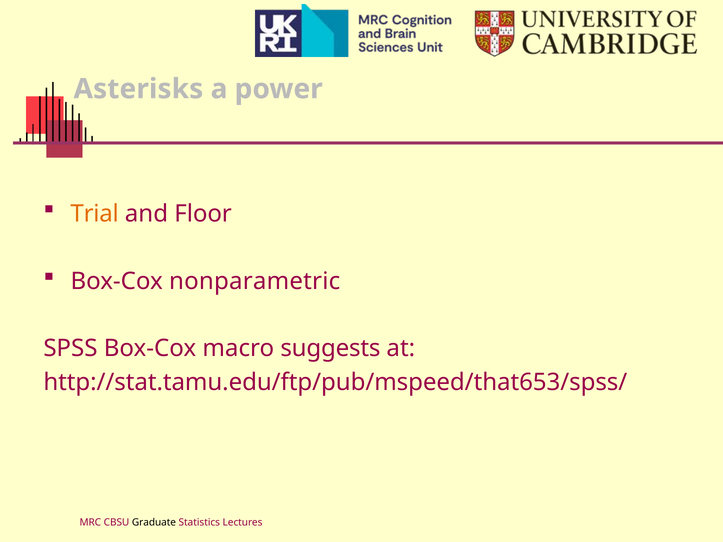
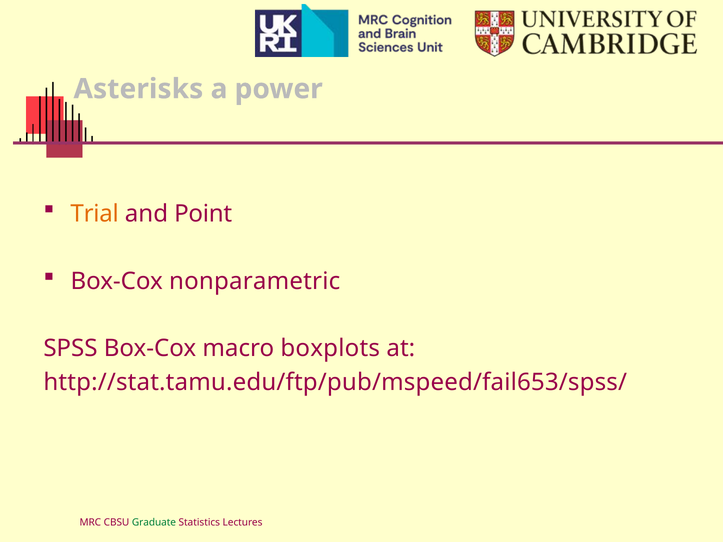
Floor: Floor -> Point
suggests: suggests -> boxplots
http://stat.tamu.edu/ftp/pub/mspeed/that653/spss/: http://stat.tamu.edu/ftp/pub/mspeed/that653/spss/ -> http://stat.tamu.edu/ftp/pub/mspeed/fail653/spss/
Graduate colour: black -> green
